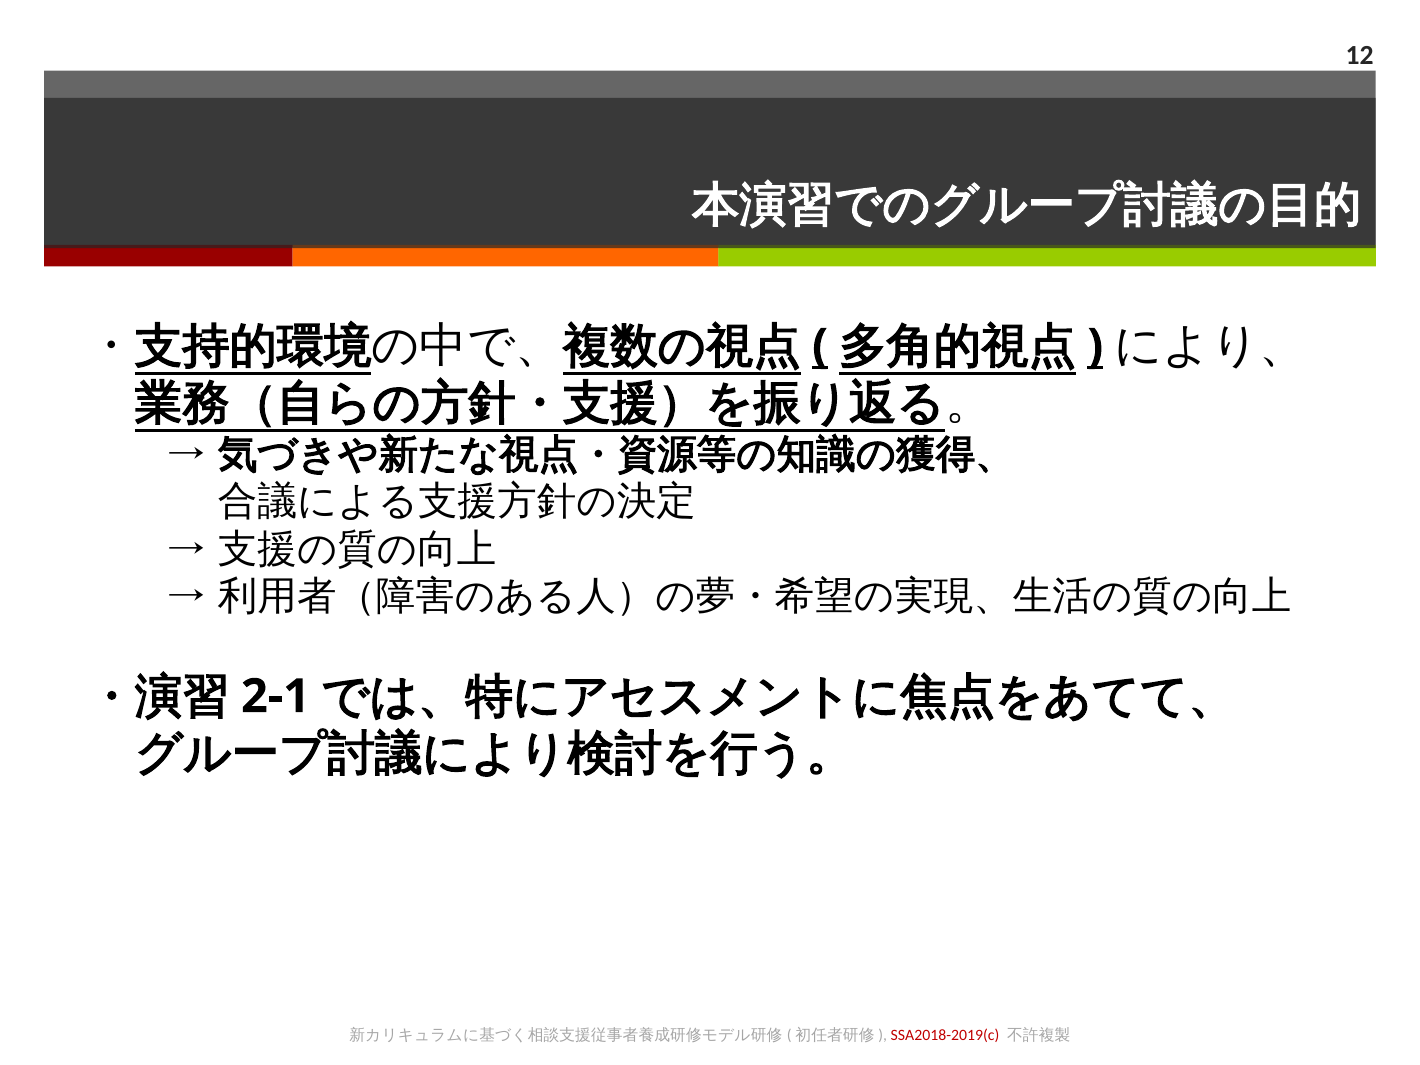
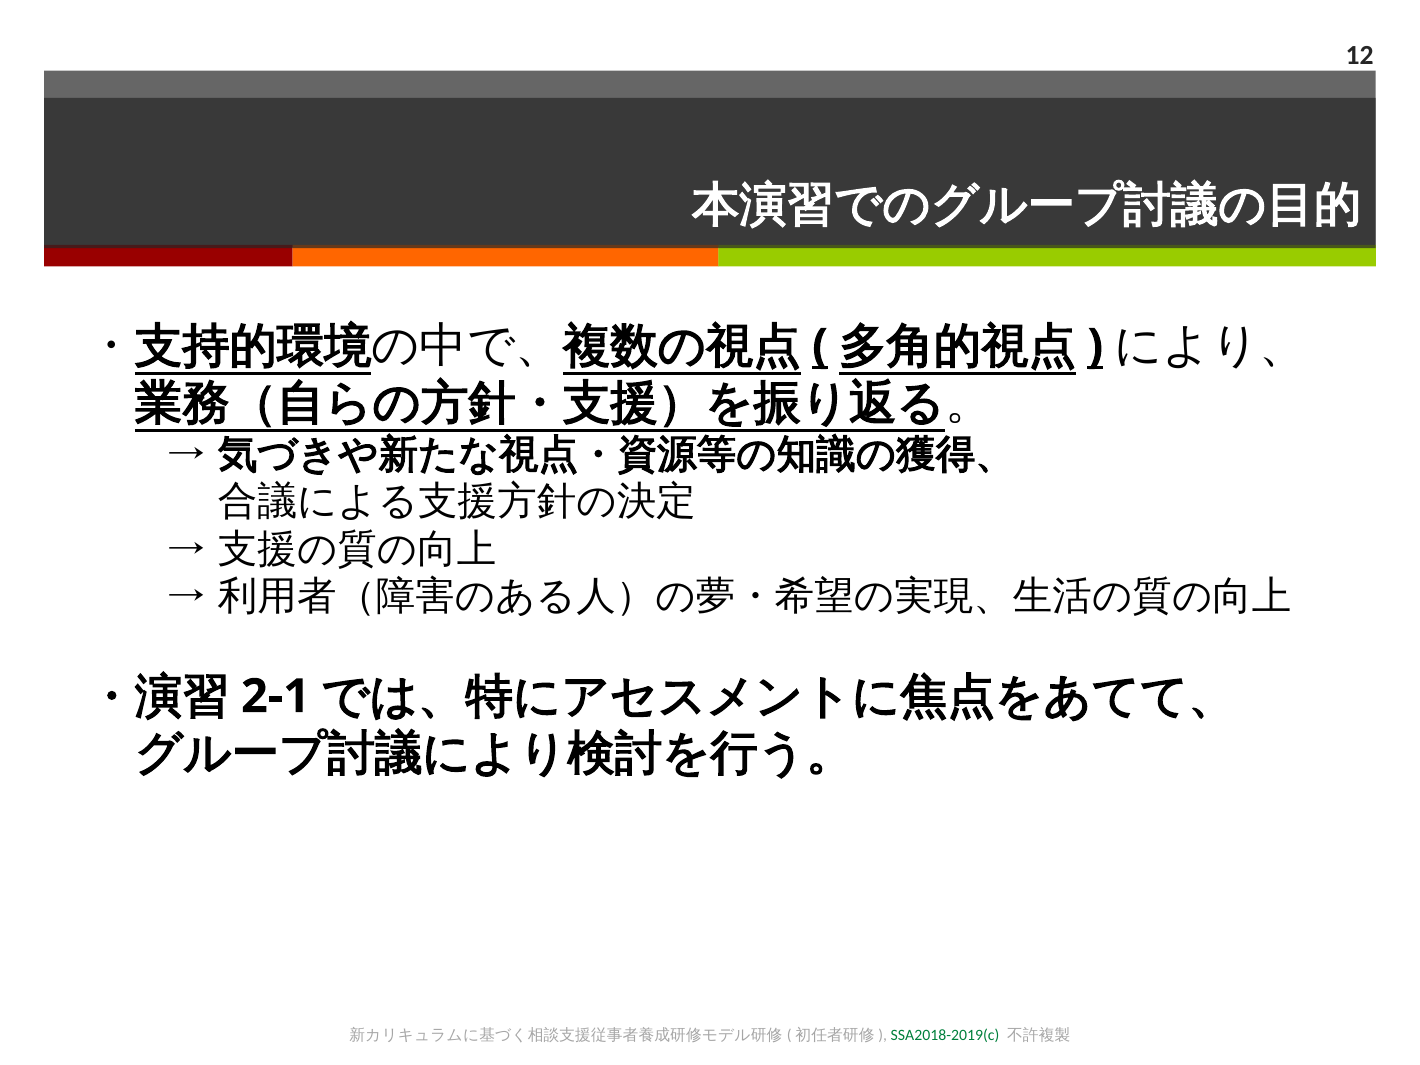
SSA2018-2019(c colour: red -> green
